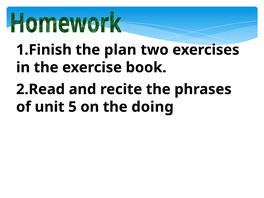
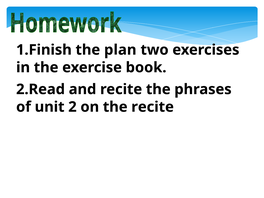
5: 5 -> 2
the doing: doing -> recite
